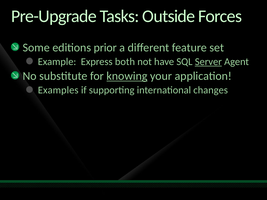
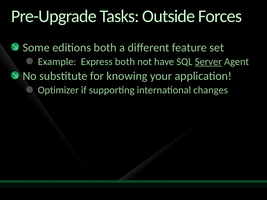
editions prior: prior -> both
knowing underline: present -> none
Examples: Examples -> Optimizer
